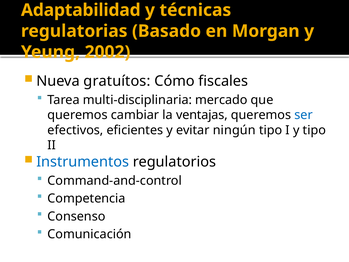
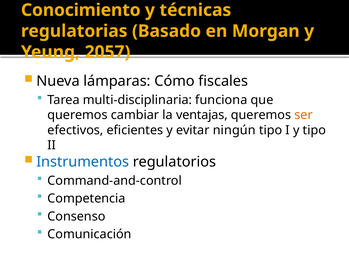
Adaptabilidad: Adaptabilidad -> Conocimiento
2002: 2002 -> 2057
gratuítos: gratuítos -> lámparas
mercado: mercado -> funciona
ser colour: blue -> orange
